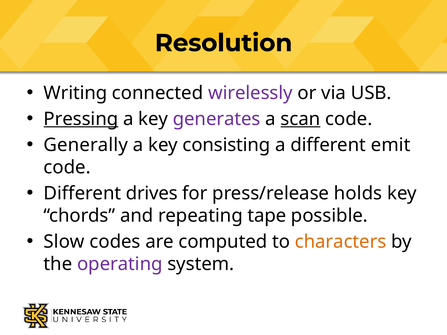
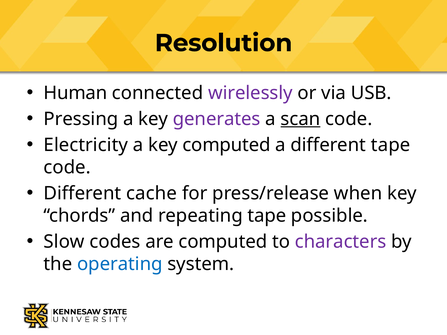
Writing: Writing -> Human
Pressing underline: present -> none
Generally: Generally -> Electricity
key consisting: consisting -> computed
different emit: emit -> tape
drives: drives -> cache
holds: holds -> when
characters colour: orange -> purple
operating colour: purple -> blue
